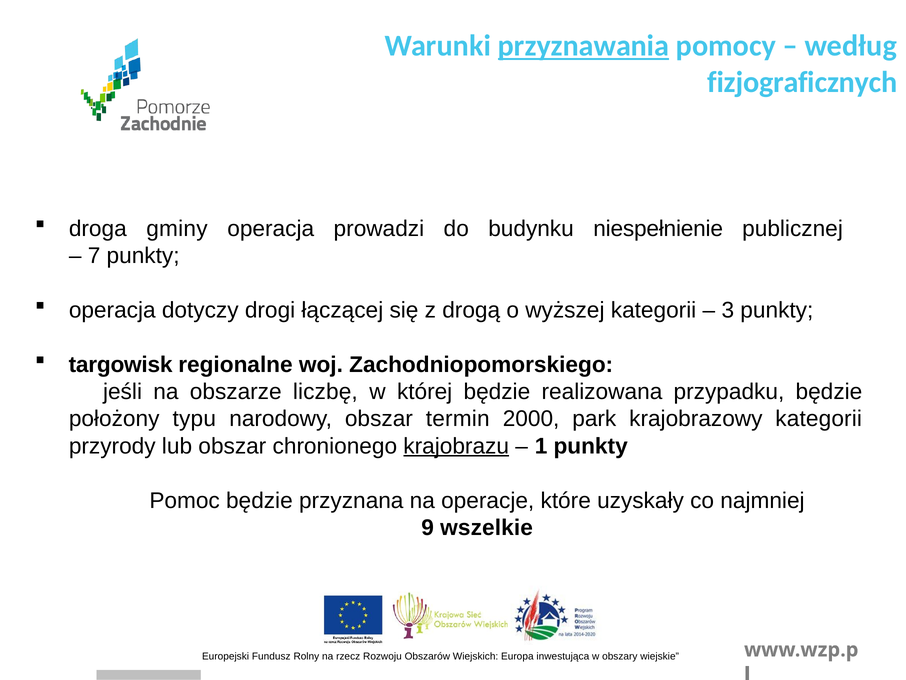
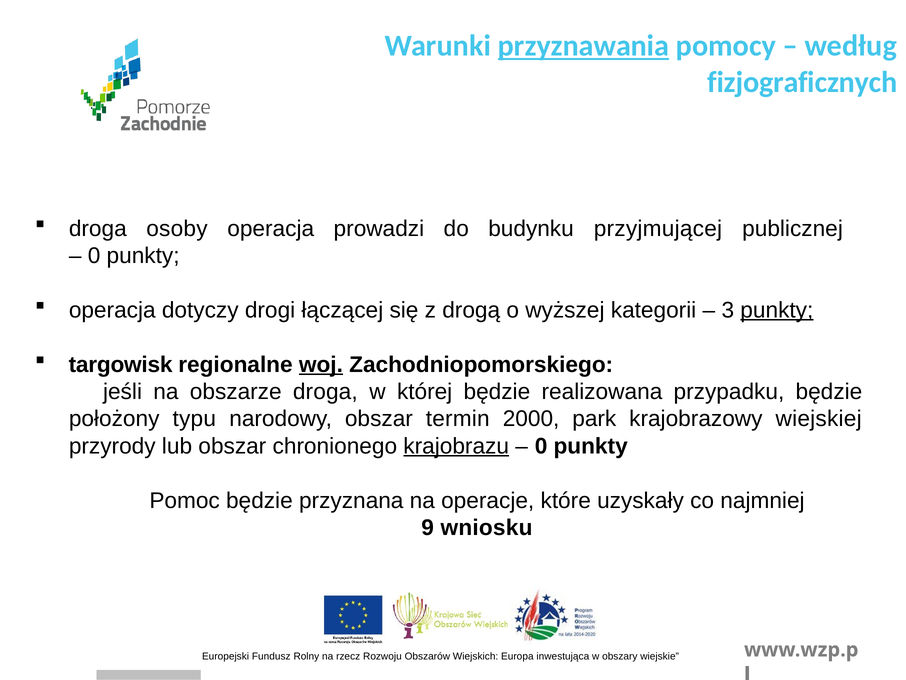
gminy: gminy -> osoby
niespełnienie: niespełnienie -> przyjmującej
7 at (94, 256): 7 -> 0
punkty at (777, 310) underline: none -> present
woj underline: none -> present
obszarze liczbę: liczbę -> droga
krajobrazowy kategorii: kategorii -> wiejskiej
1 at (541, 446): 1 -> 0
wszelkie: wszelkie -> wniosku
